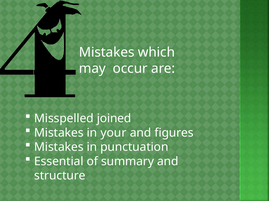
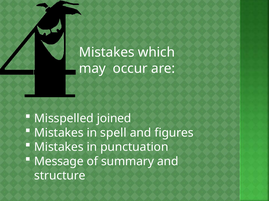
your: your -> spell
Essential: Essential -> Message
